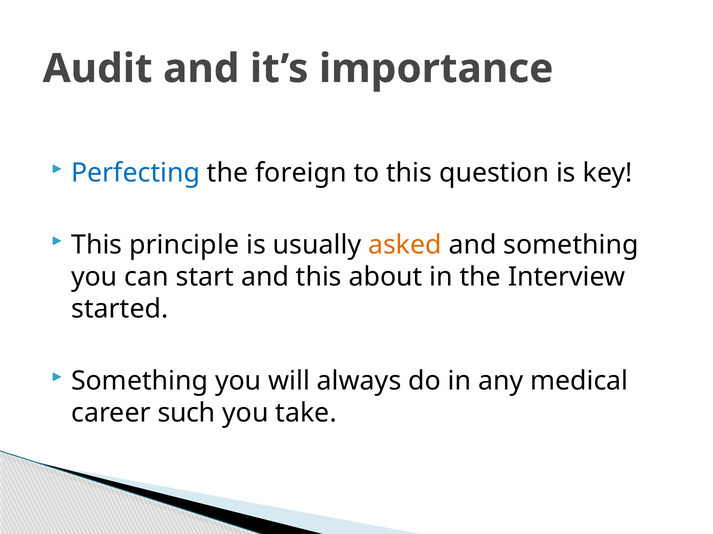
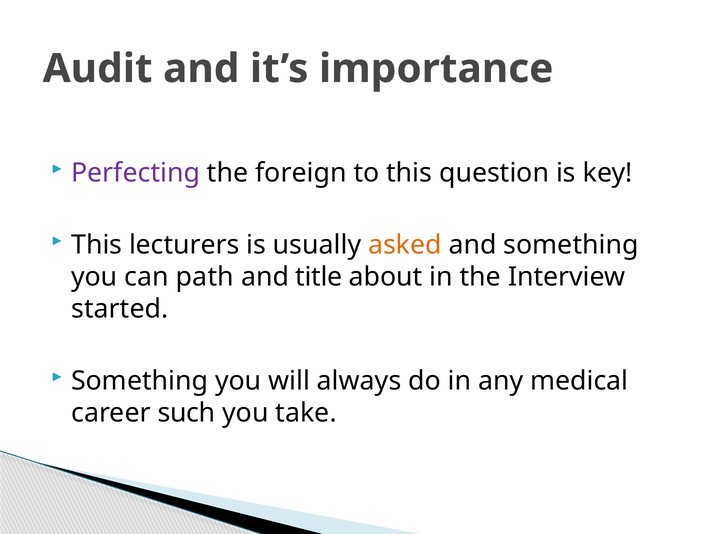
Perfecting colour: blue -> purple
principle: principle -> lecturers
start: start -> path
and this: this -> title
